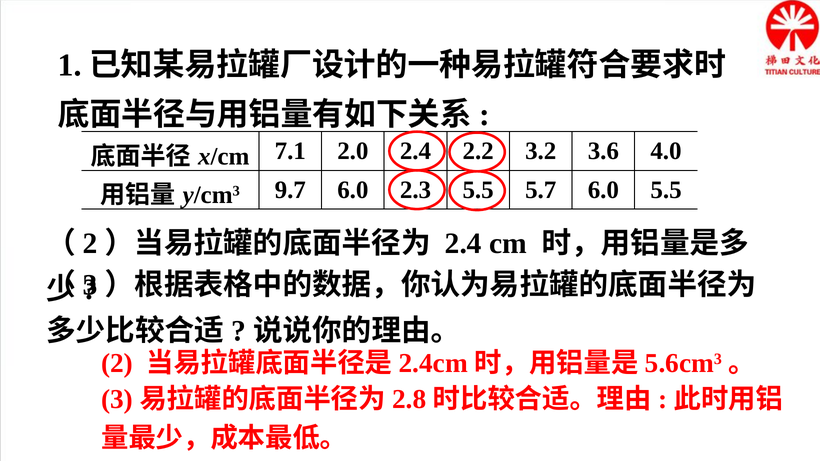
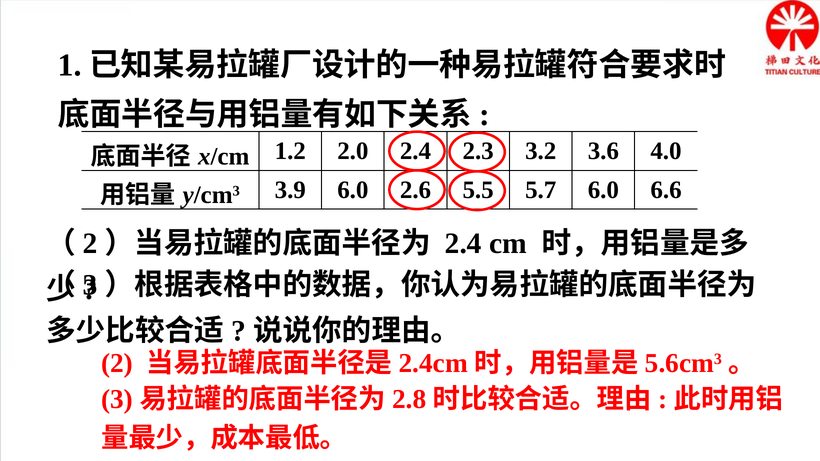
7.1: 7.1 -> 1.2
2.2: 2.2 -> 2.3
9.7: 9.7 -> 3.9
2.3: 2.3 -> 2.6
6.0 5.5: 5.5 -> 6.6
